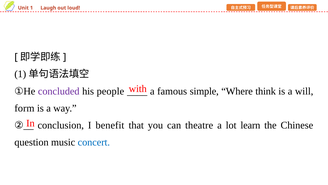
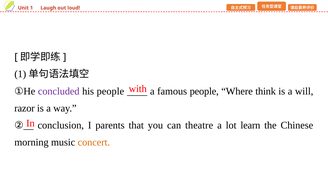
famous simple: simple -> people
form: form -> razor
benefit: benefit -> parents
question: question -> morning
concert colour: blue -> orange
